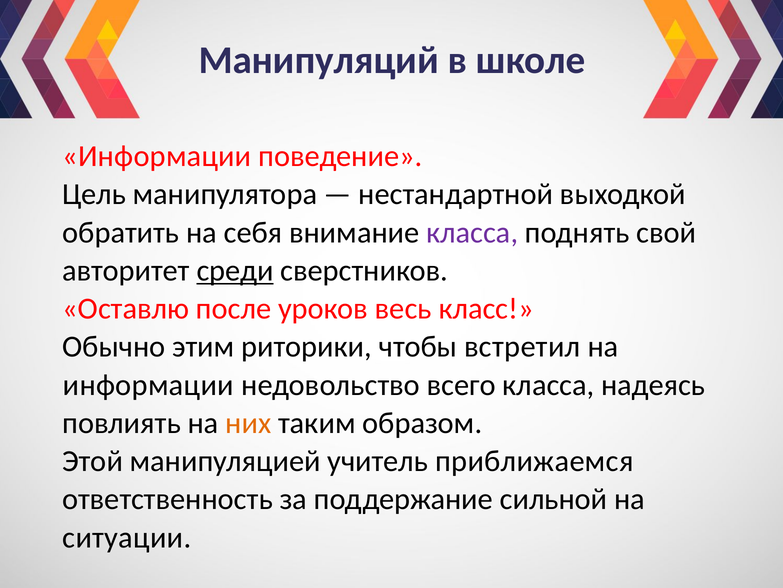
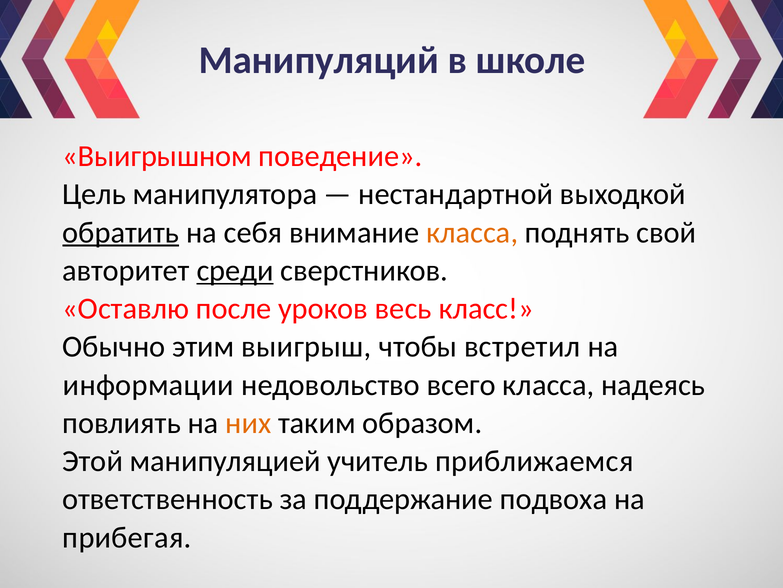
Информации at (157, 156): Информации -> Выигрышном
обратить underline: none -> present
класса at (472, 232) colour: purple -> orange
риторики: риторики -> выигрыш
сильной: сильной -> подвоха
ситуации: ситуации -> прибегая
